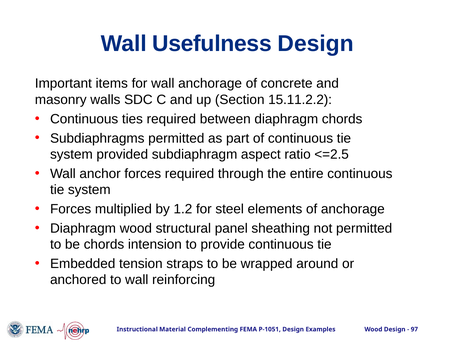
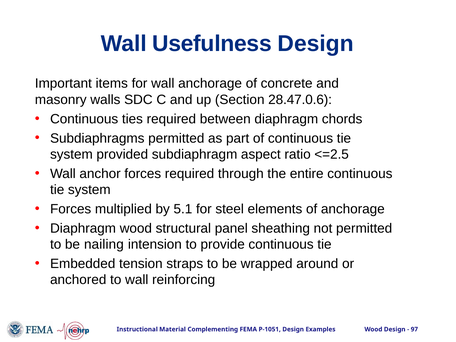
15.11.2.2: 15.11.2.2 -> 28.47.0.6
1.2: 1.2 -> 5.1
be chords: chords -> nailing
